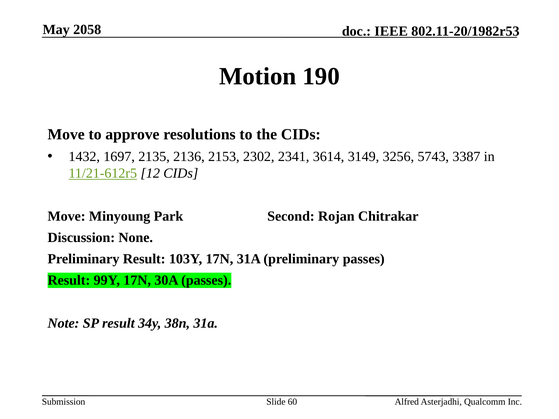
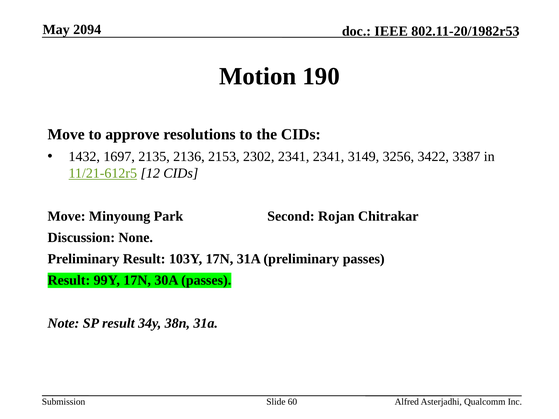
2058: 2058 -> 2094
2341 3614: 3614 -> 2341
5743: 5743 -> 3422
